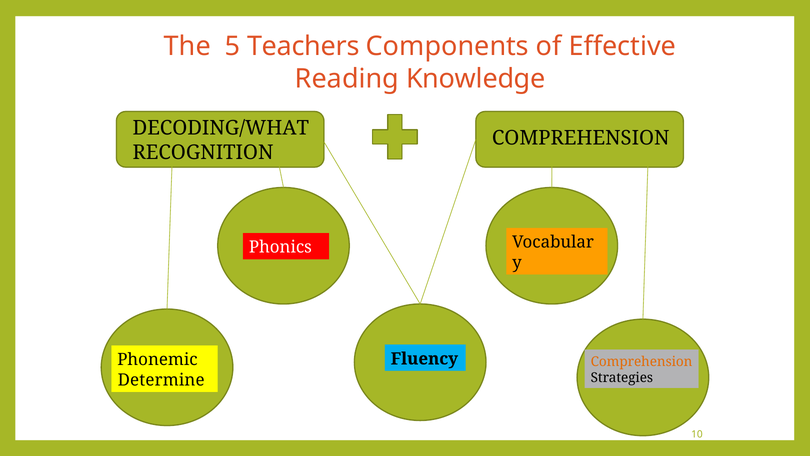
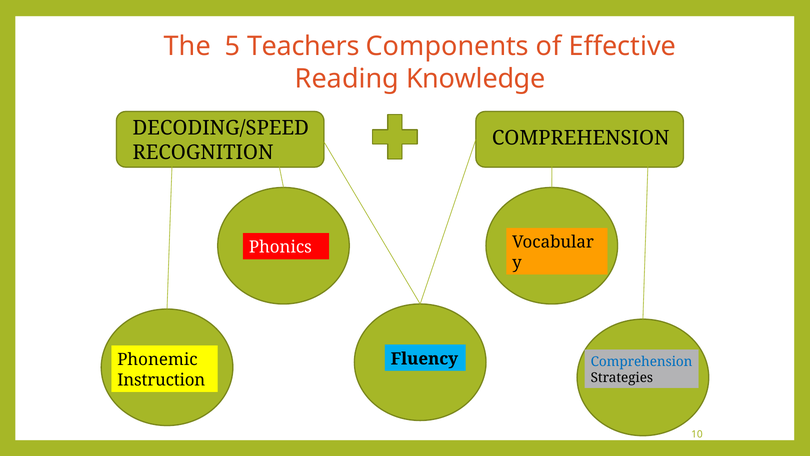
DECODING/WHAT: DECODING/WHAT -> DECODING/SPEED
Comprehension at (642, 361) colour: orange -> blue
Determine: Determine -> Instruction
